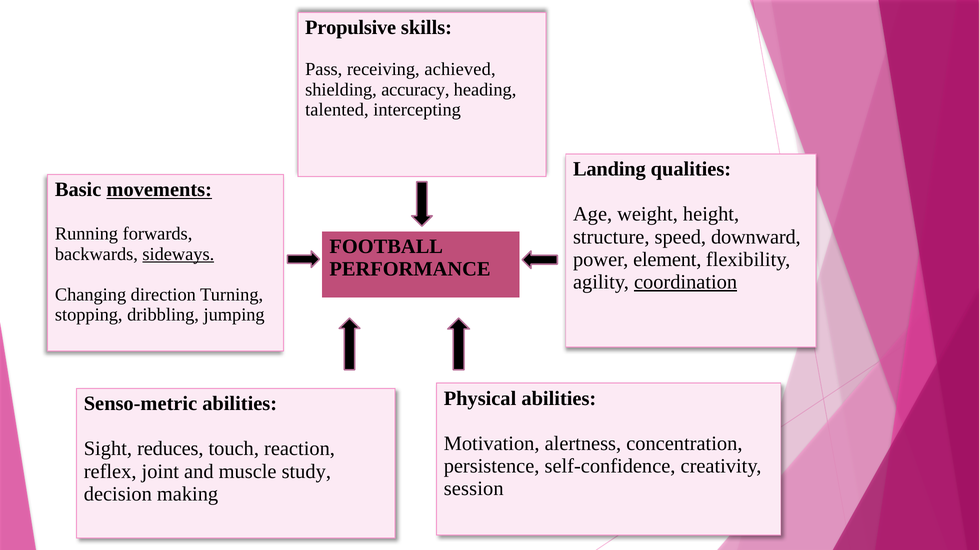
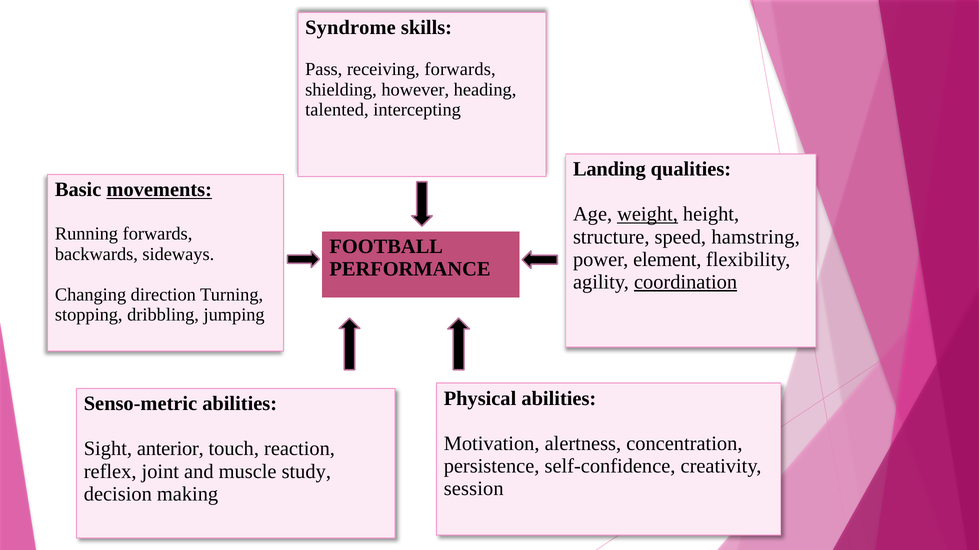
Propulsive: Propulsive -> Syndrome
receiving achieved: achieved -> forwards
accuracy: accuracy -> however
weight underline: none -> present
downward: downward -> hamstring
sideways underline: present -> none
reduces: reduces -> anterior
